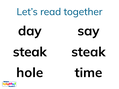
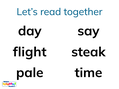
steak at (30, 52): steak -> flight
hole: hole -> pale
